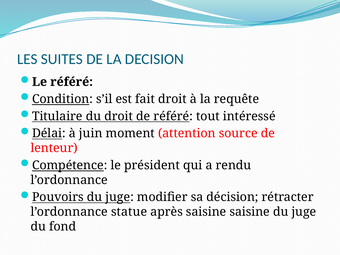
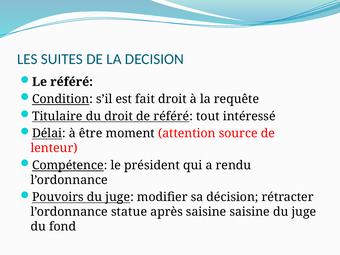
juin: juin -> être
